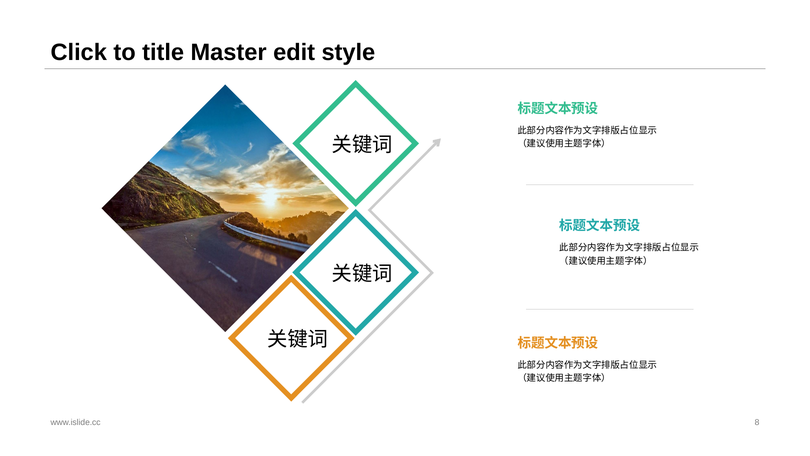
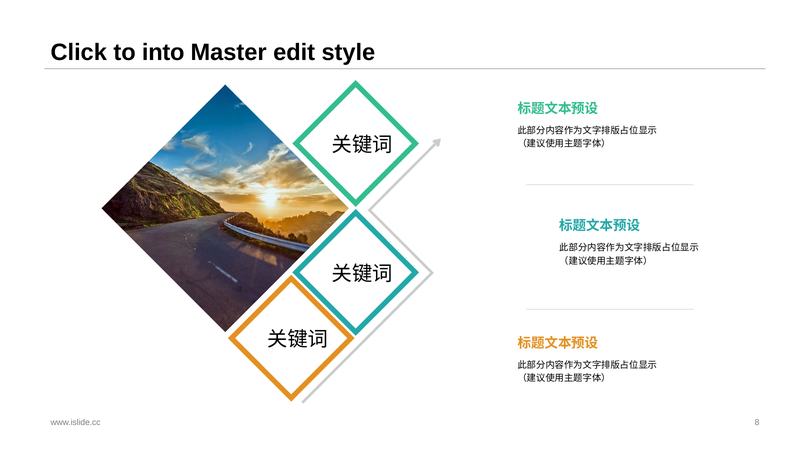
title: title -> into
